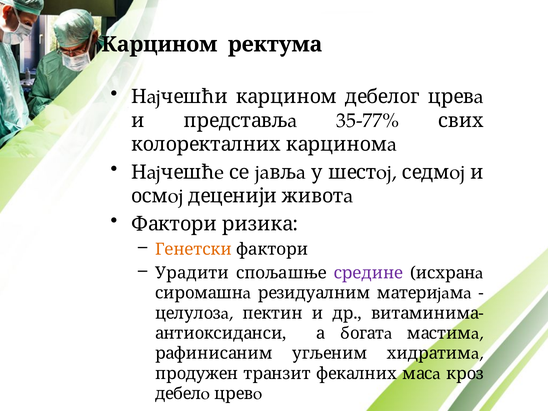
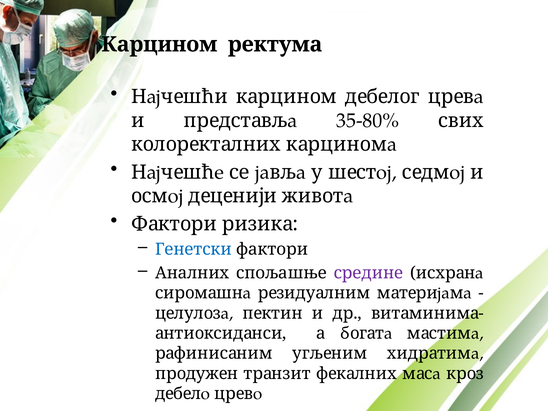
35-77%: 35-77% -> 35-80%
Генетски colour: orange -> blue
Урaдити: Урaдити -> Aнaлних
